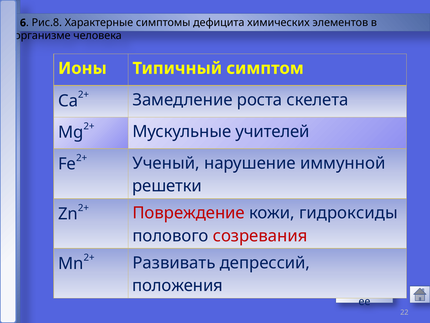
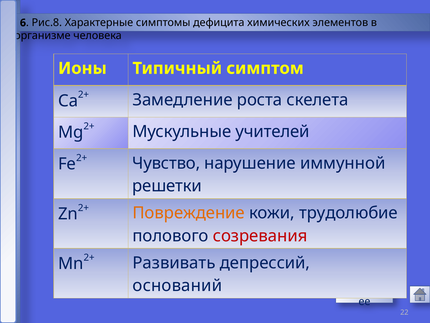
Ученый: Ученый -> Чувство
Повреждение colour: red -> orange
гидроксиды: гидроксиды -> трудолюбие
положения: положения -> оснований
